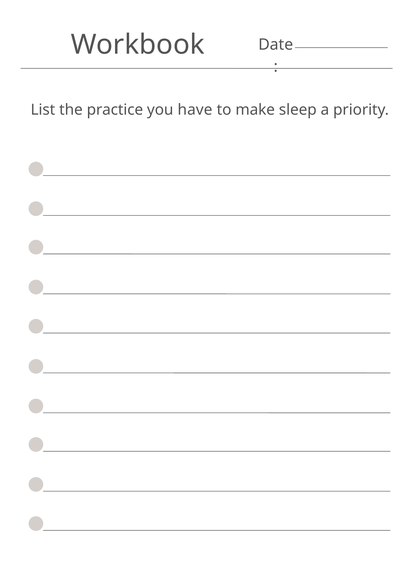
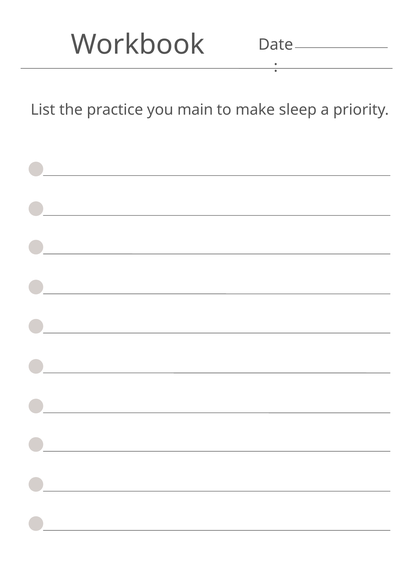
have: have -> main
